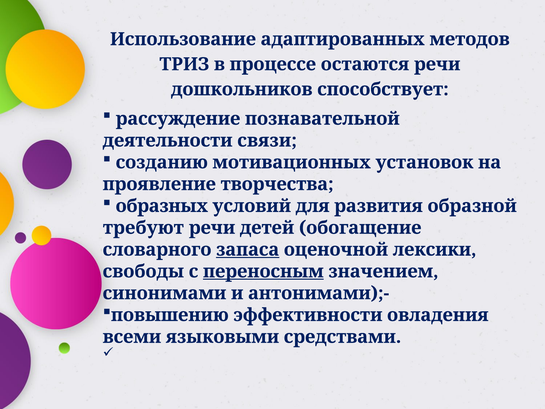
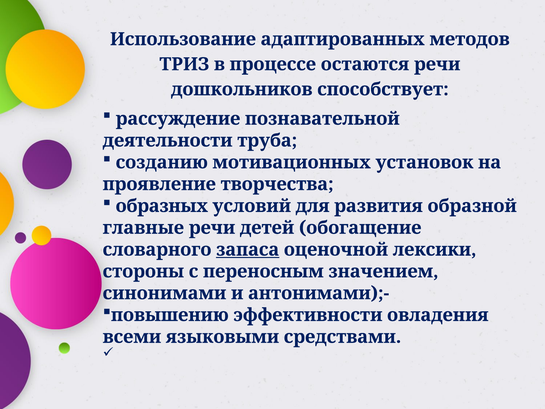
связи: связи -> труба
требуют: требуют -> главные
свободы: свободы -> стороны
переносным underline: present -> none
